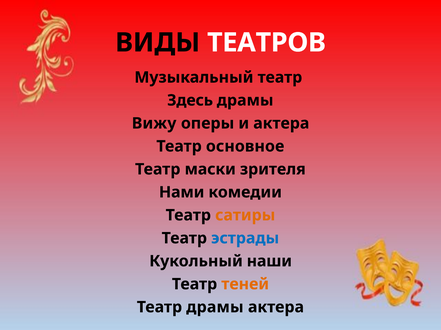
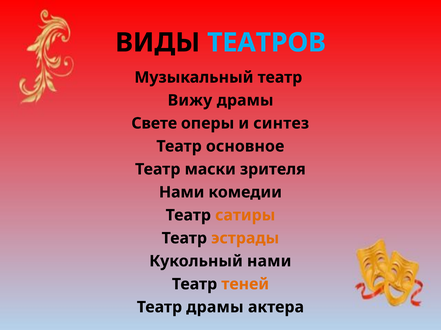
ТЕАТРОВ colour: white -> light blue
Здесь: Здесь -> Вижу
Вижу: Вижу -> Свете
и актера: актера -> синтез
эстрады colour: blue -> orange
Кукольный наши: наши -> нами
